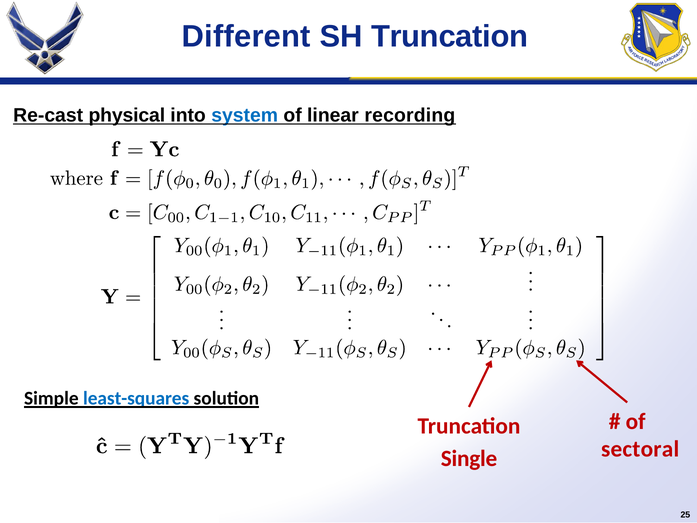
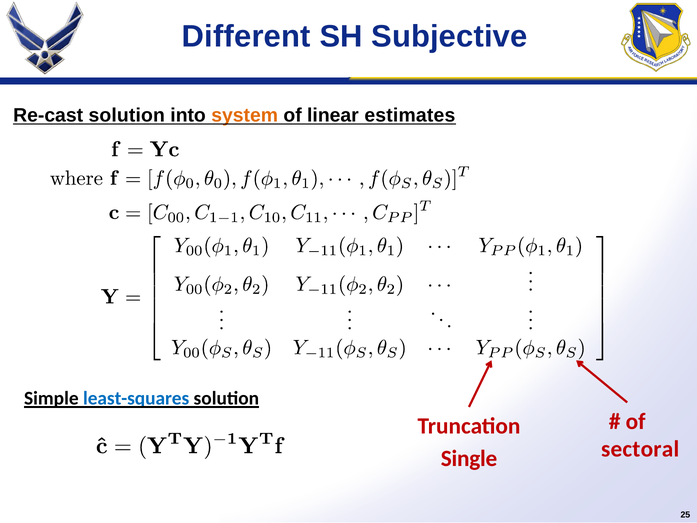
SH Truncation: Truncation -> Subjective
Re-cast physical: physical -> solution
system colour: blue -> orange
recording: recording -> estimates
